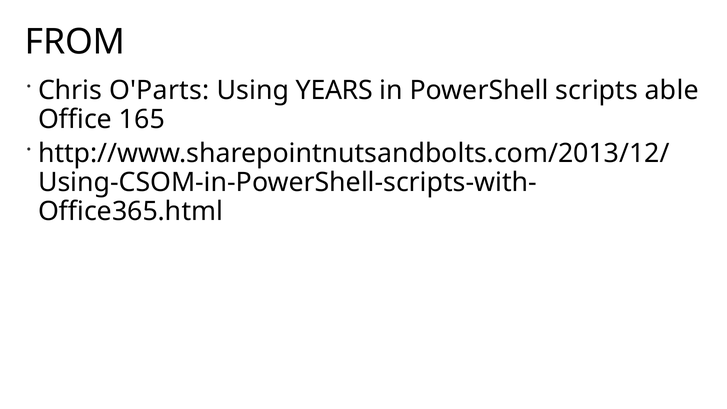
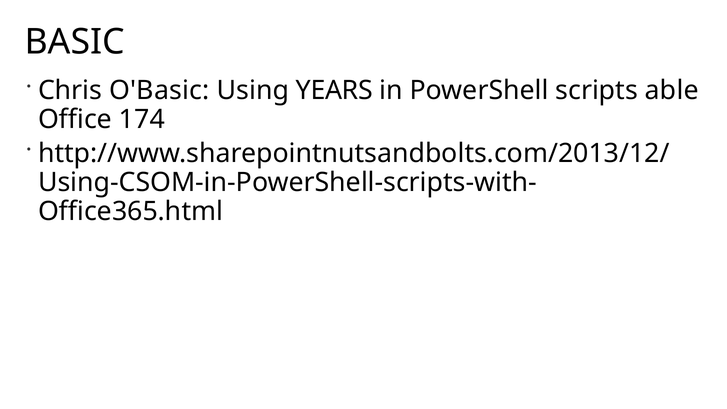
FROM: FROM -> BASIC
O'Parts: O'Parts -> O'Basic
165: 165 -> 174
